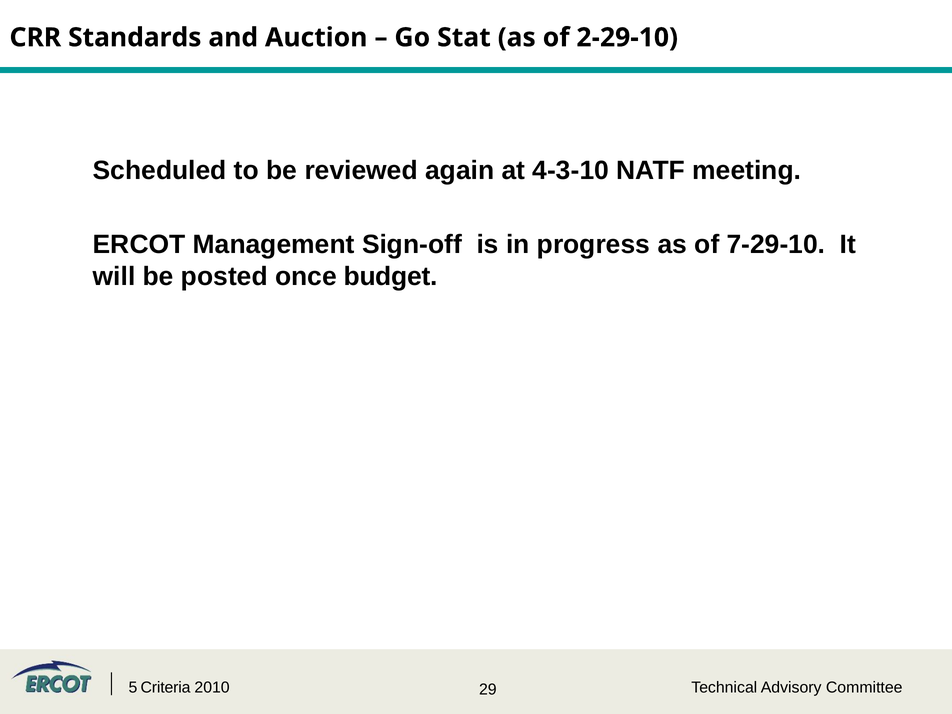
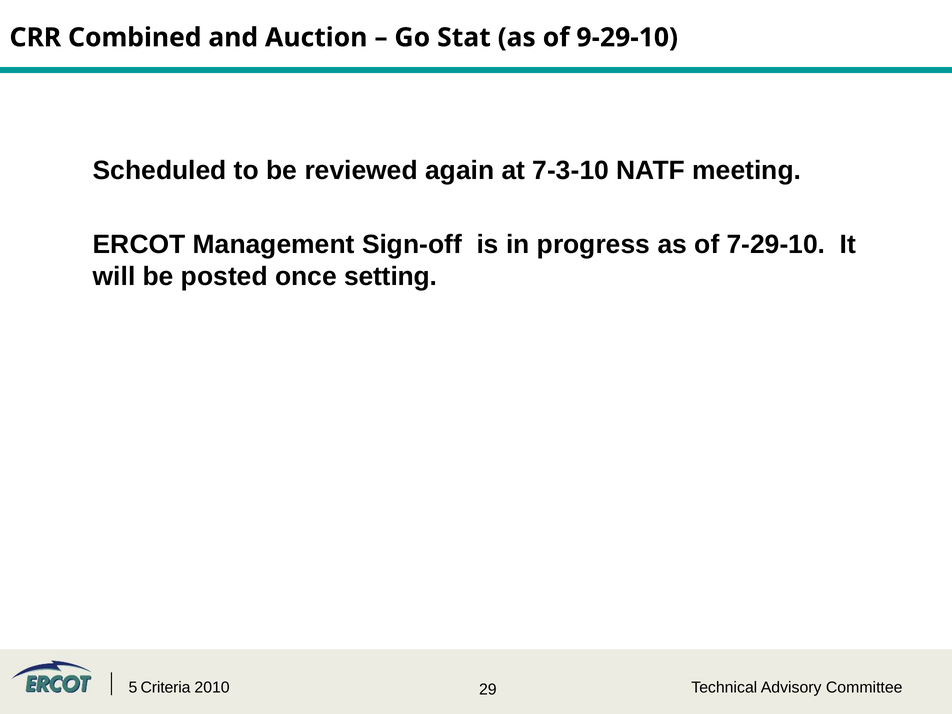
Standards: Standards -> Combined
2-29-10: 2-29-10 -> 9-29-10
4-3-10: 4-3-10 -> 7-3-10
budget: budget -> setting
